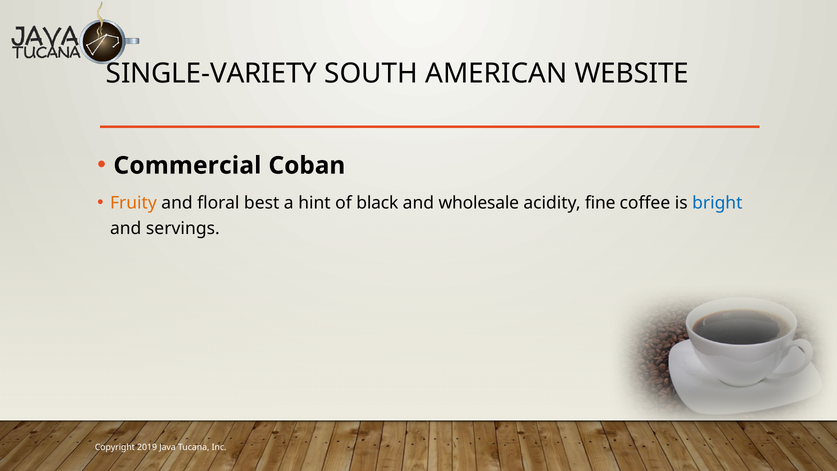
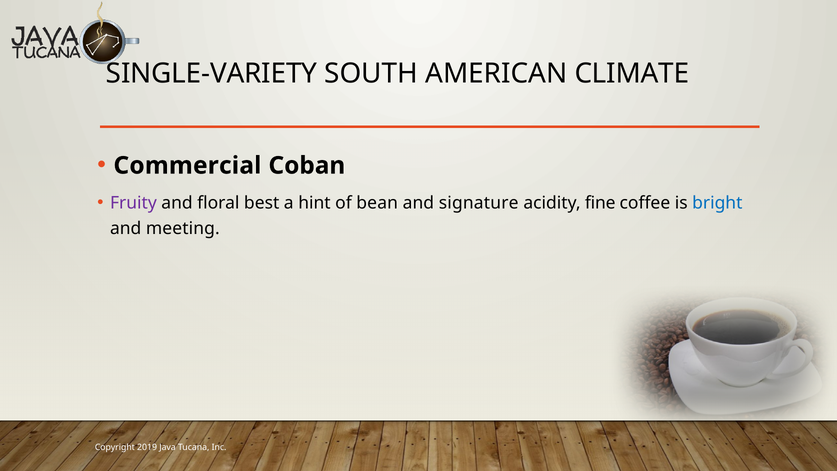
WEBSITE: WEBSITE -> CLIMATE
Fruity colour: orange -> purple
black: black -> bean
wholesale: wholesale -> signature
servings: servings -> meeting
